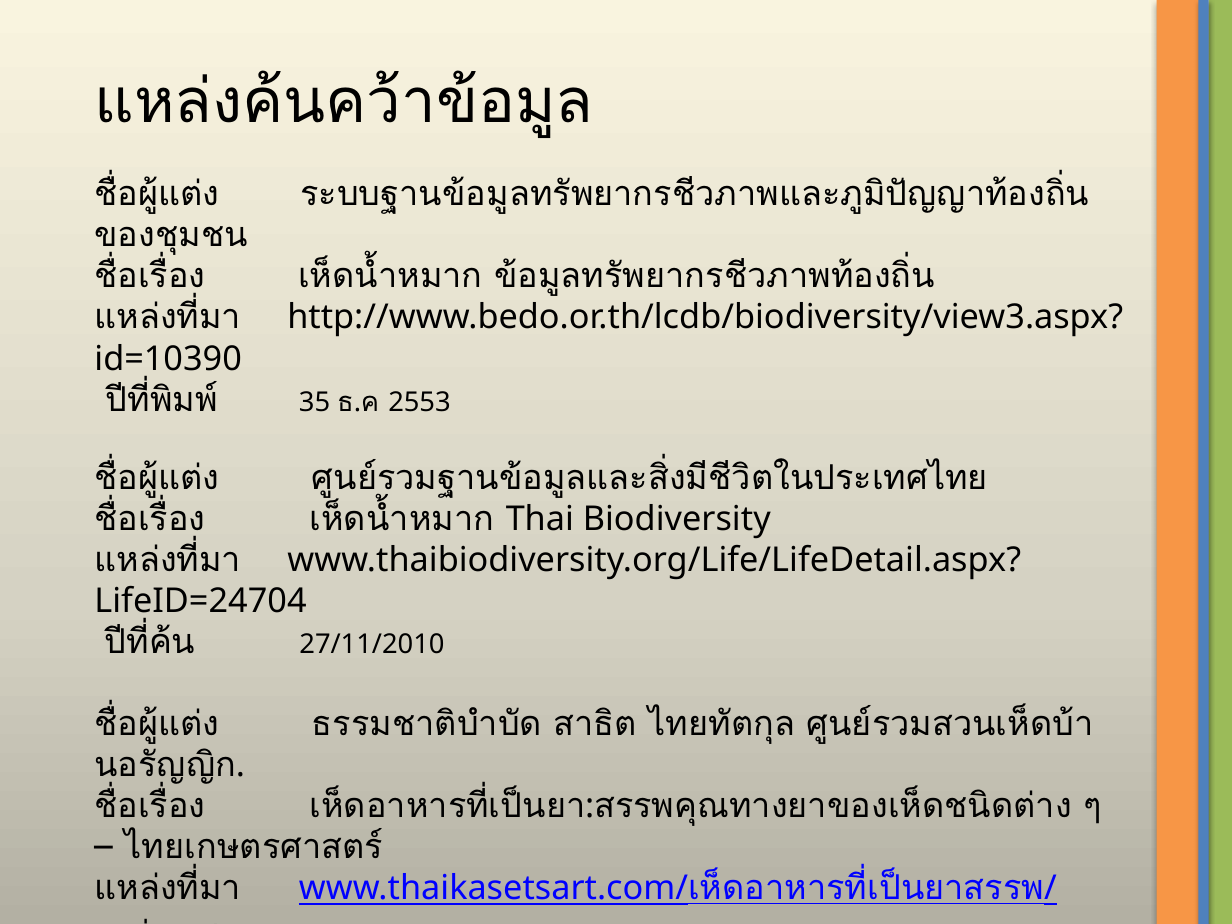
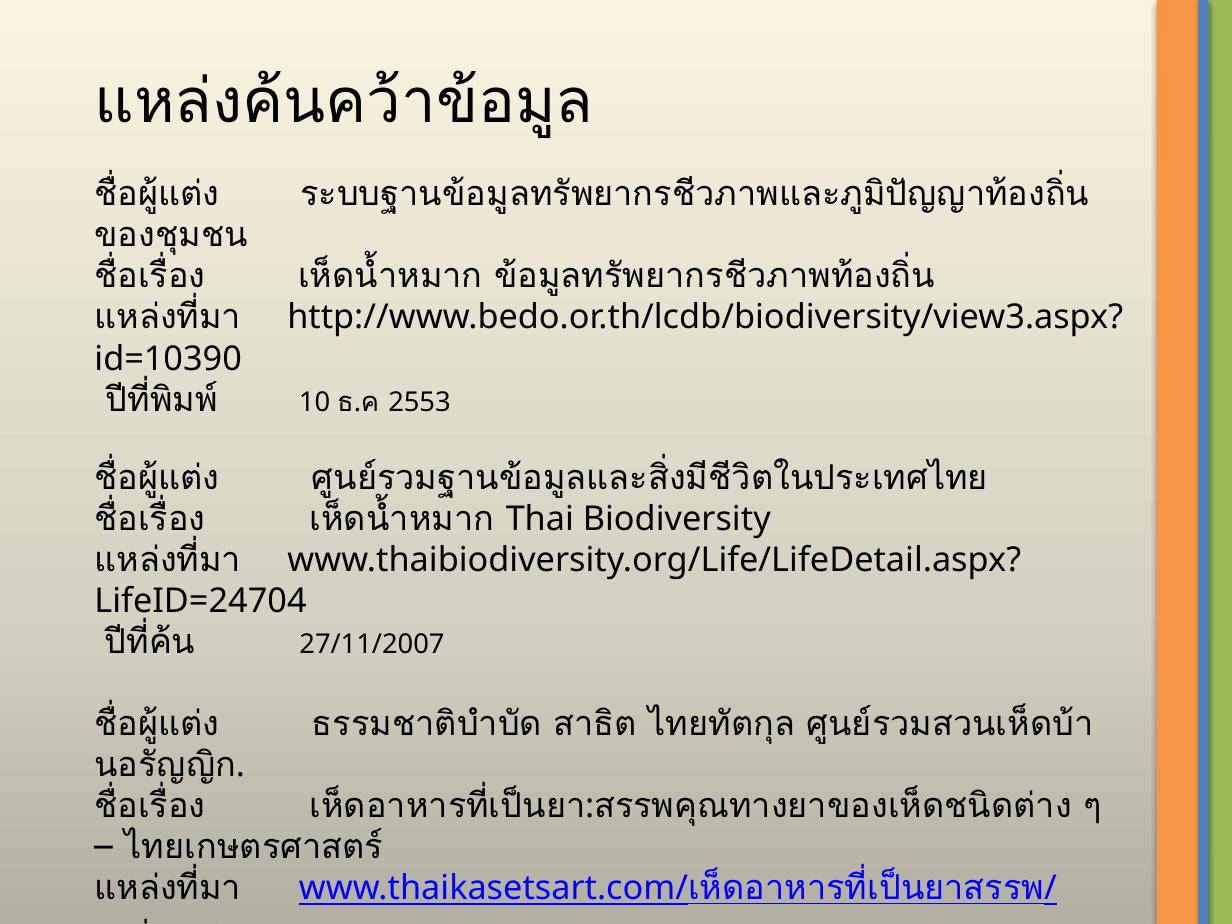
35: 35 -> 10
27/11/2010: 27/11/2010 -> 27/11/2007
